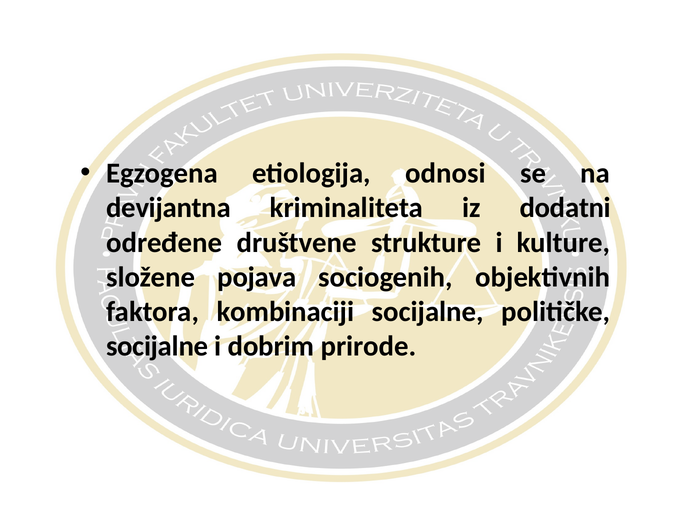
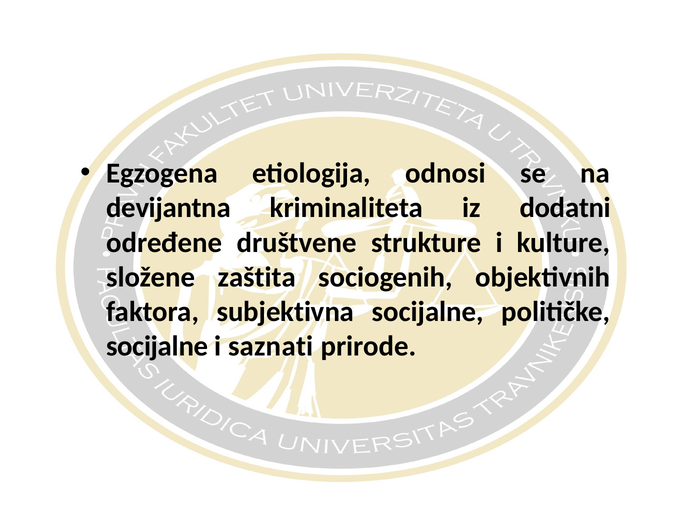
pojava: pojava -> zaštita
kombinaciji: kombinaciji -> subjektivna
dobrim: dobrim -> saznati
